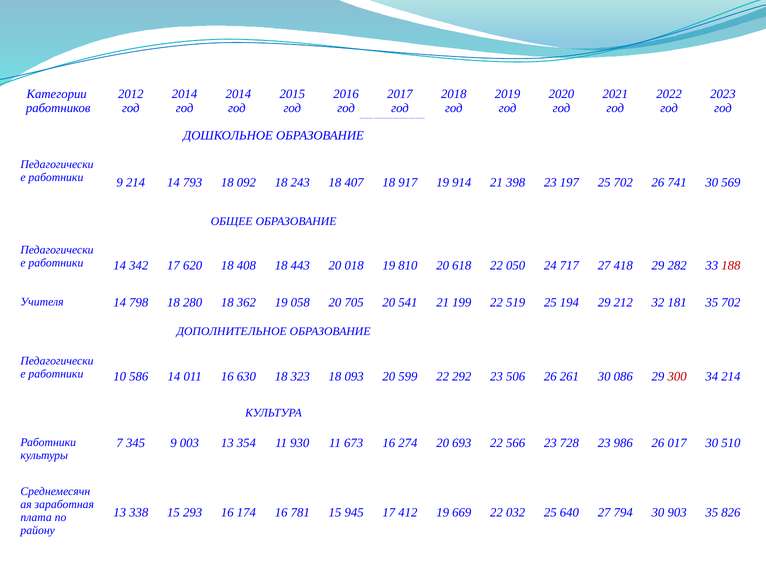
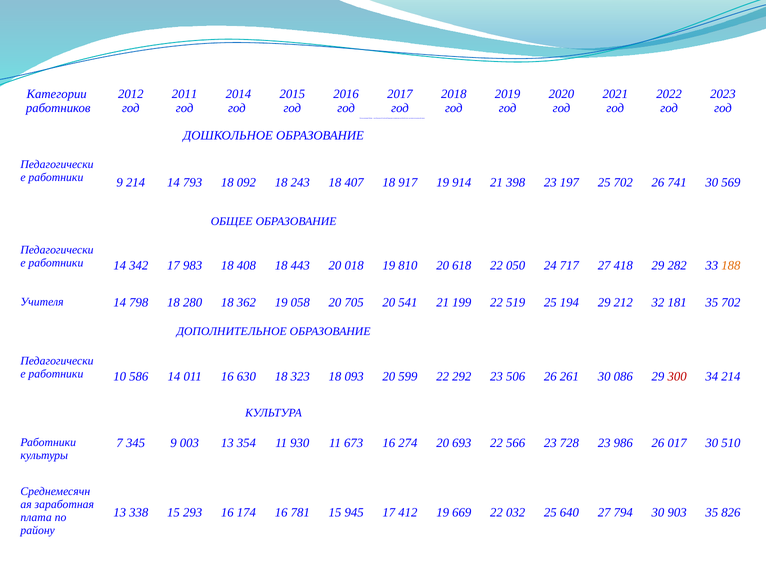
2014 at (185, 94): 2014 -> 2011
620: 620 -> 983
188 colour: red -> orange
